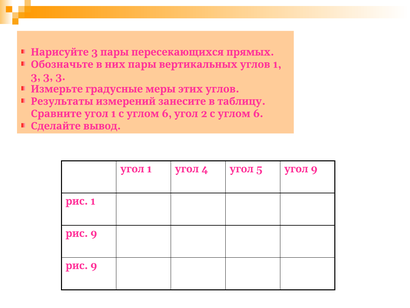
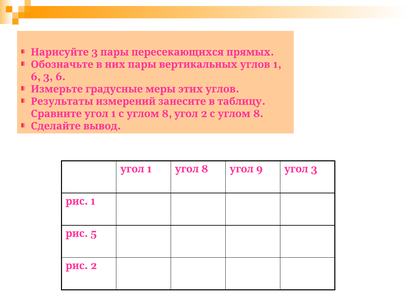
3 at (36, 77): 3 -> 6
3 at (60, 77): 3 -> 6
1 6: 6 -> 8
2 6: 6 -> 8
угол 4: 4 -> 8
5: 5 -> 9
угол 9: 9 -> 3
9 at (94, 233): 9 -> 5
9 at (94, 265): 9 -> 2
